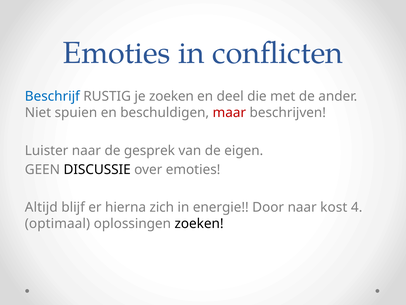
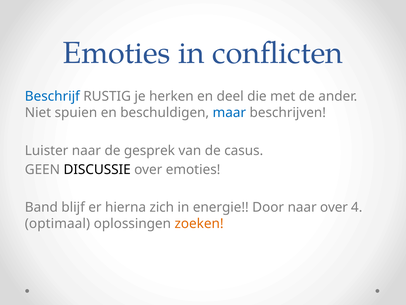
je zoeken: zoeken -> herken
maar colour: red -> blue
eigen: eigen -> casus
Altijd: Altijd -> Band
naar kost: kost -> over
zoeken at (199, 223) colour: black -> orange
